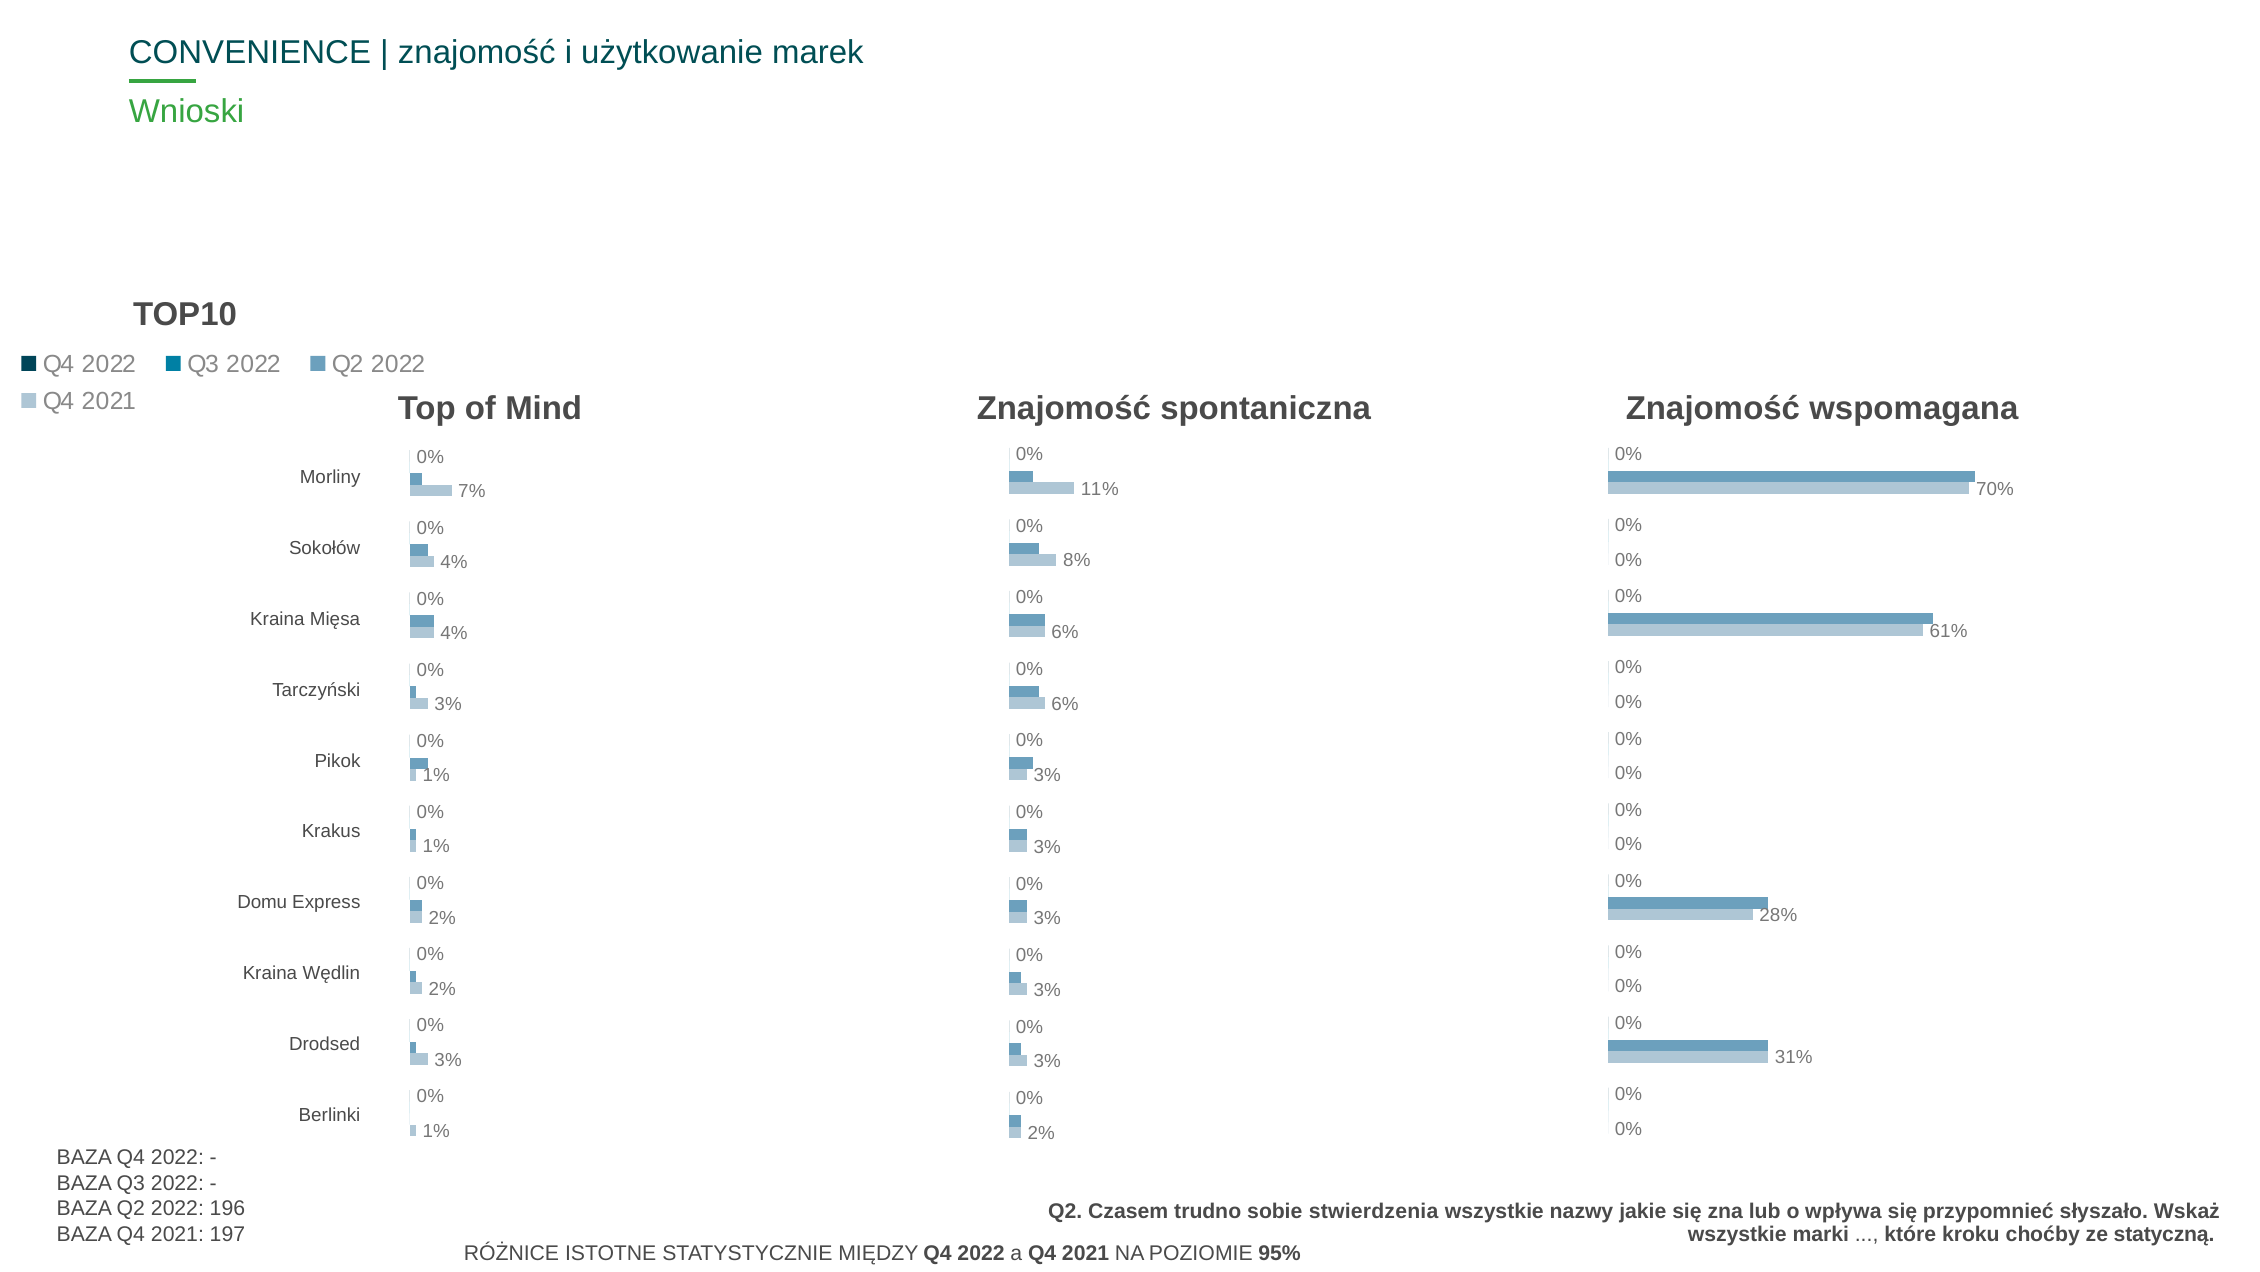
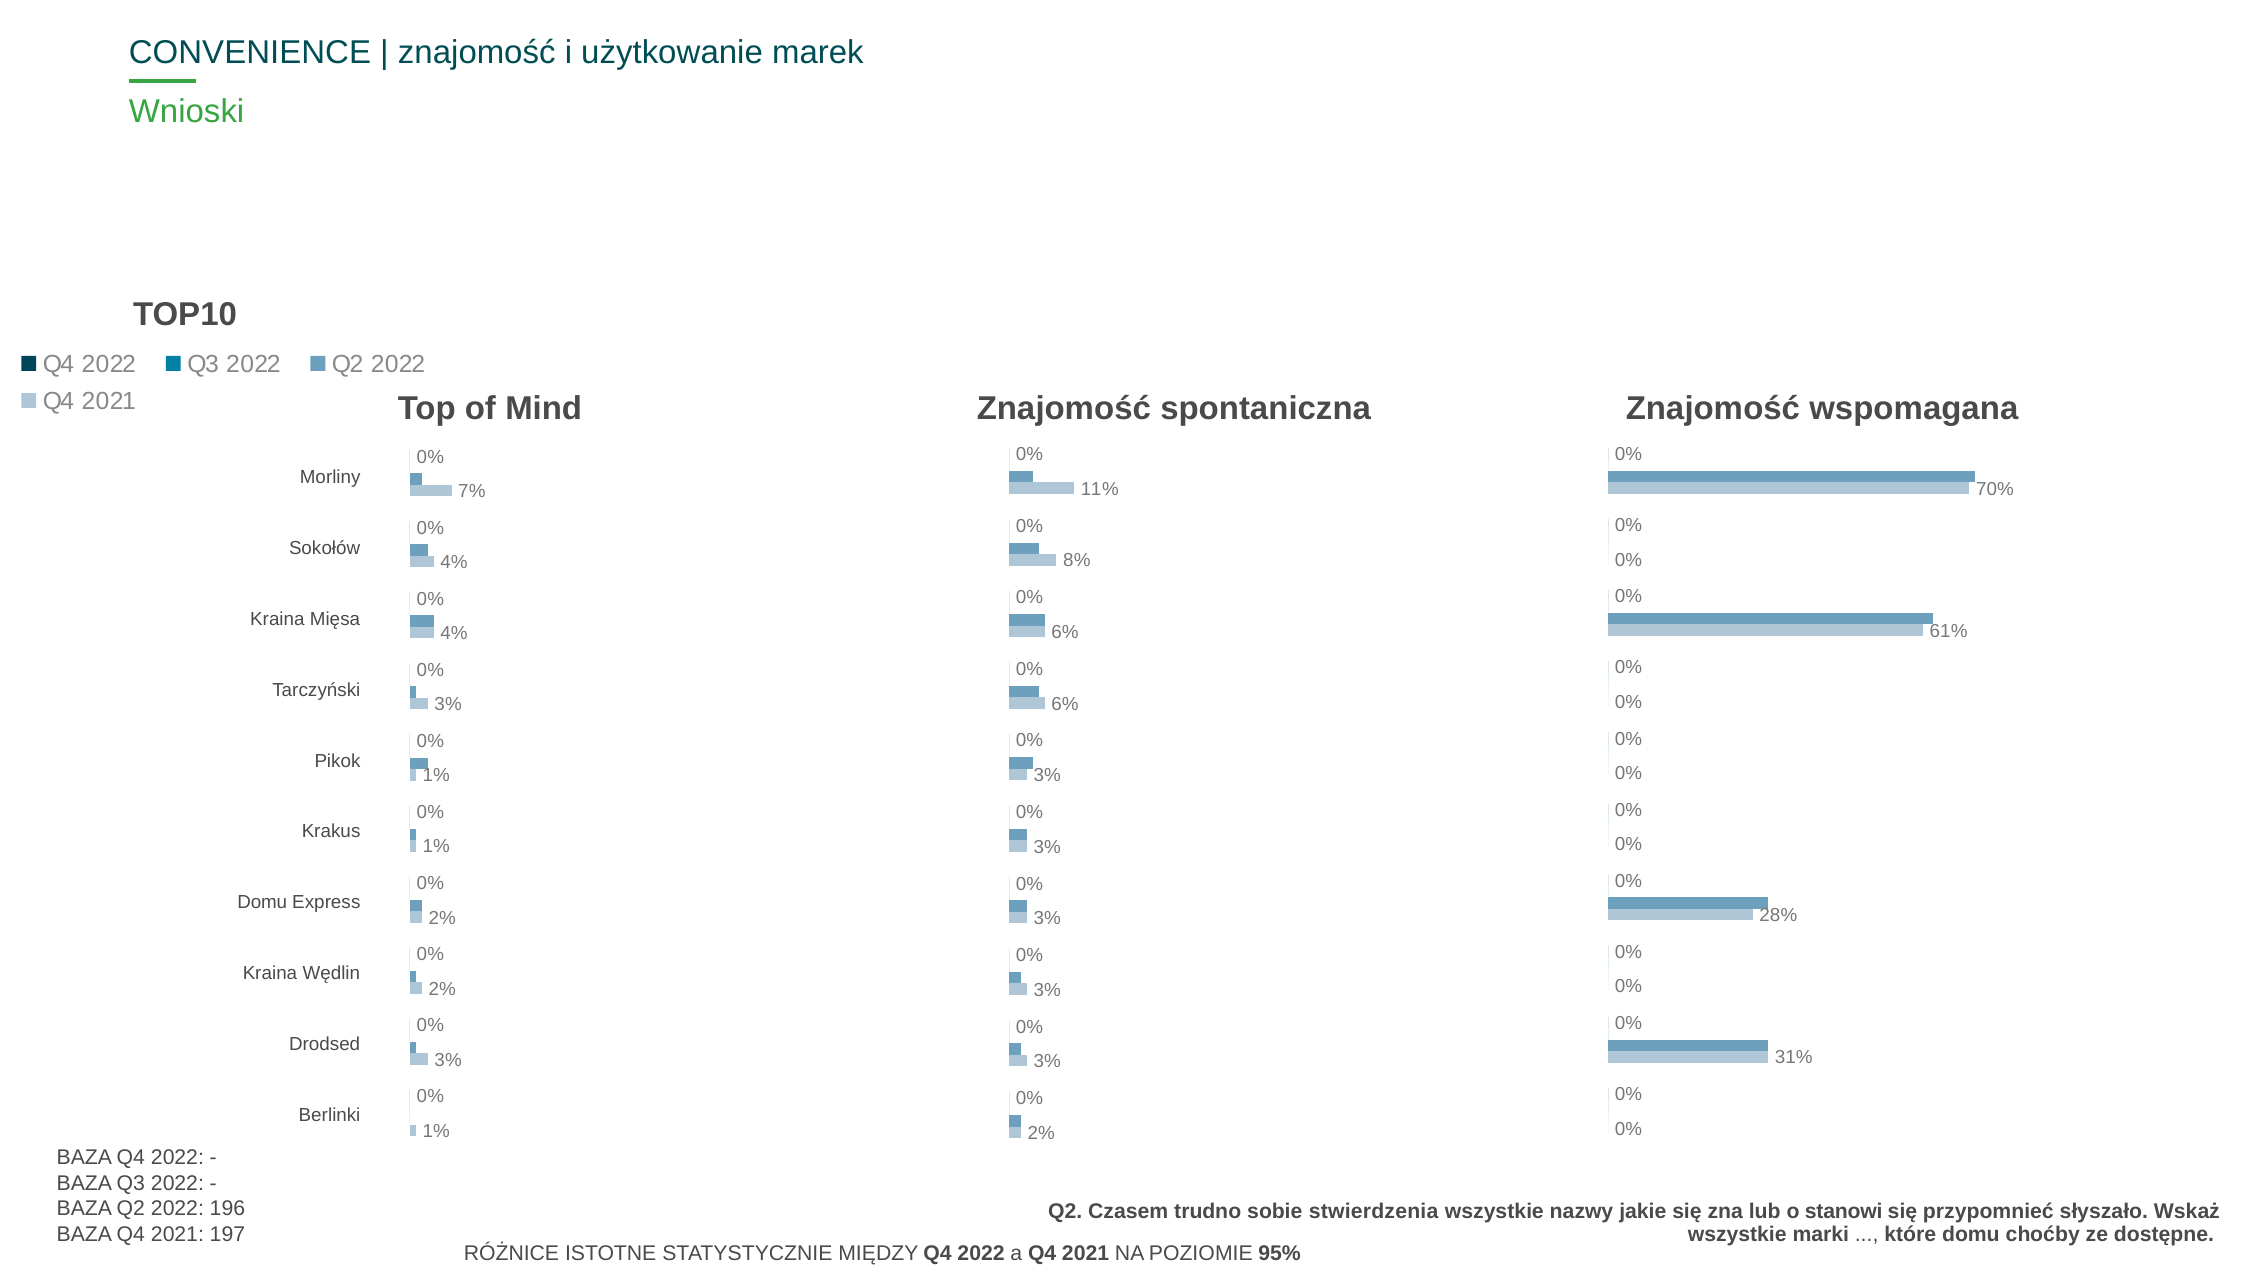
wpływa: wpływa -> stanowi
które kroku: kroku -> domu
statyczną: statyczną -> dostępne
